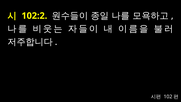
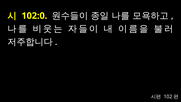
102:2: 102:2 -> 102:0
